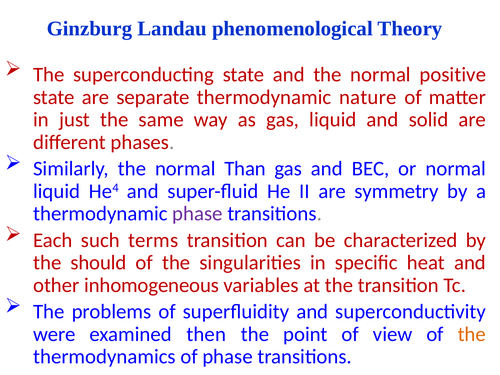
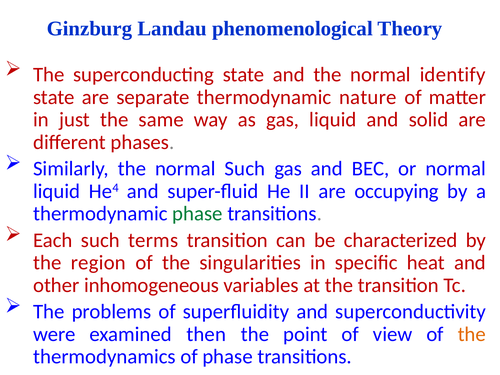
positive: positive -> identify
normal Than: Than -> Such
symmetry: symmetry -> occupying
phase at (197, 214) colour: purple -> green
should: should -> region
